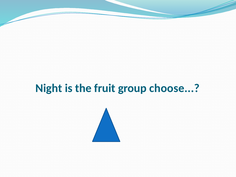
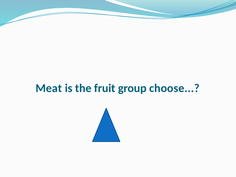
Night: Night -> Meat
